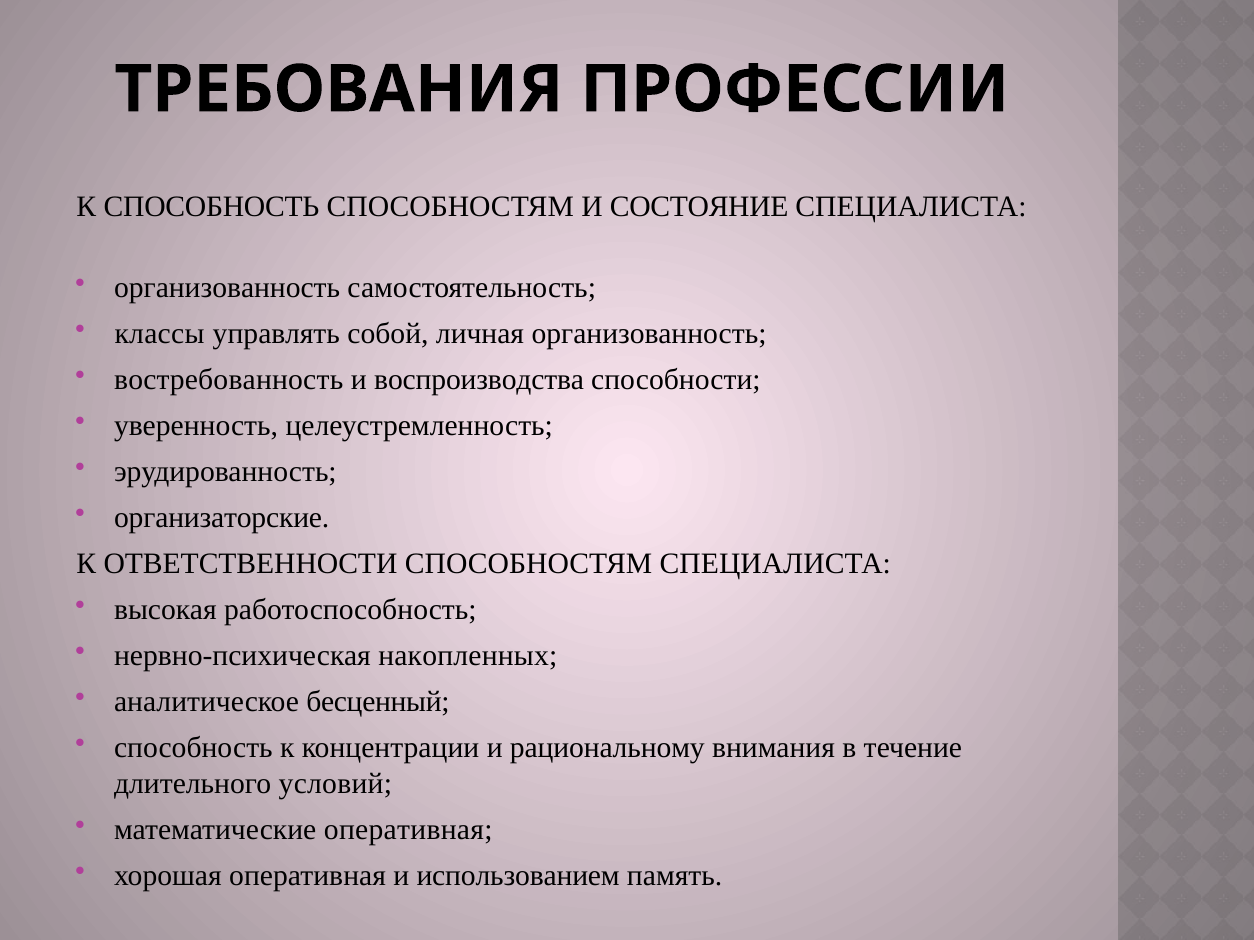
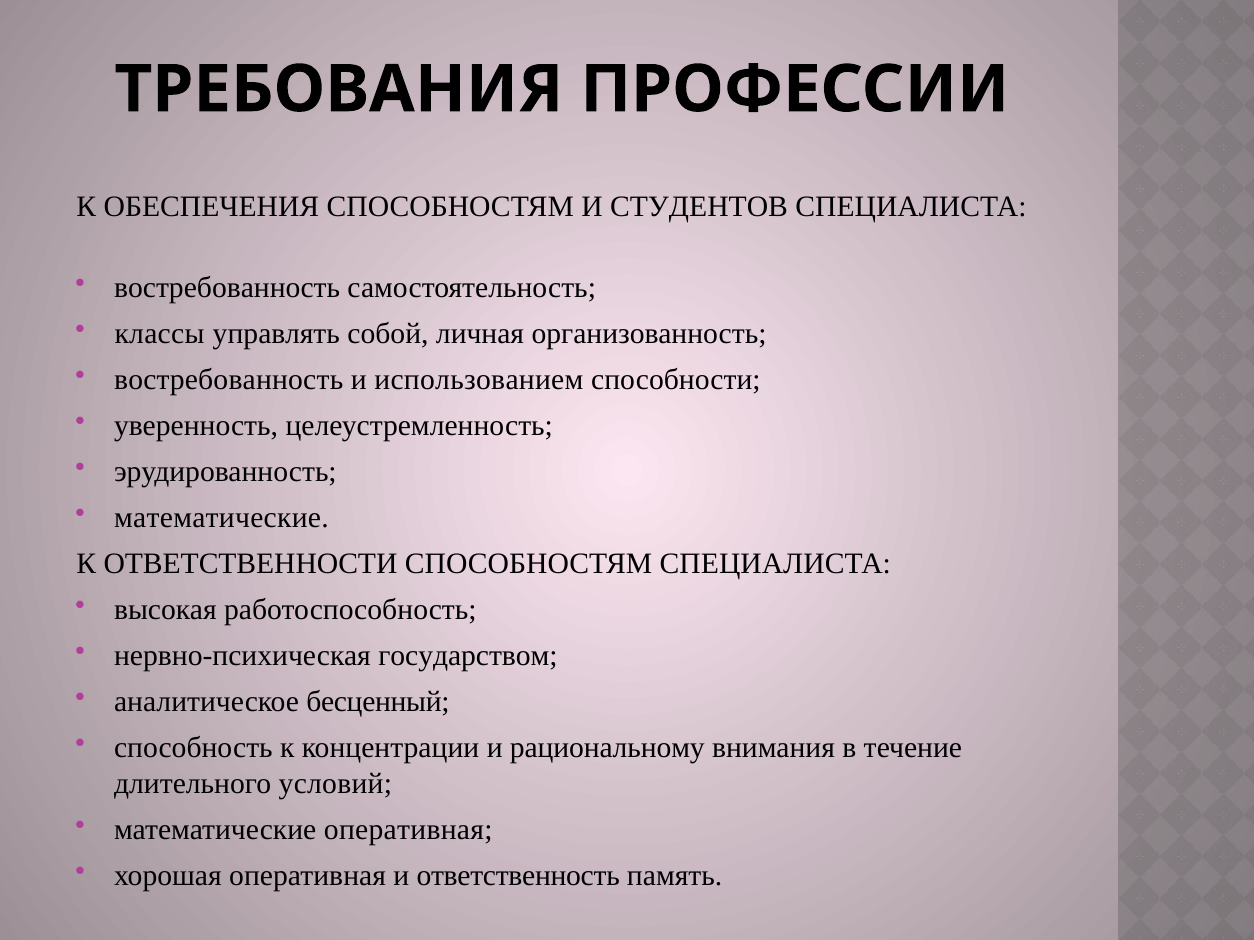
К СПОСОБНОСТЬ: СПОСОБНОСТЬ -> ОБЕСПЕЧЕНИЯ
СОСТОЯНИЕ: СОСТОЯНИЕ -> СТУДЕНТОВ
организованность at (227, 288): организованность -> востребованность
воспроизводства: воспроизводства -> использованием
организаторские at (222, 518): организаторские -> математические
накопленных: накопленных -> государством
использованием: использованием -> ответственность
